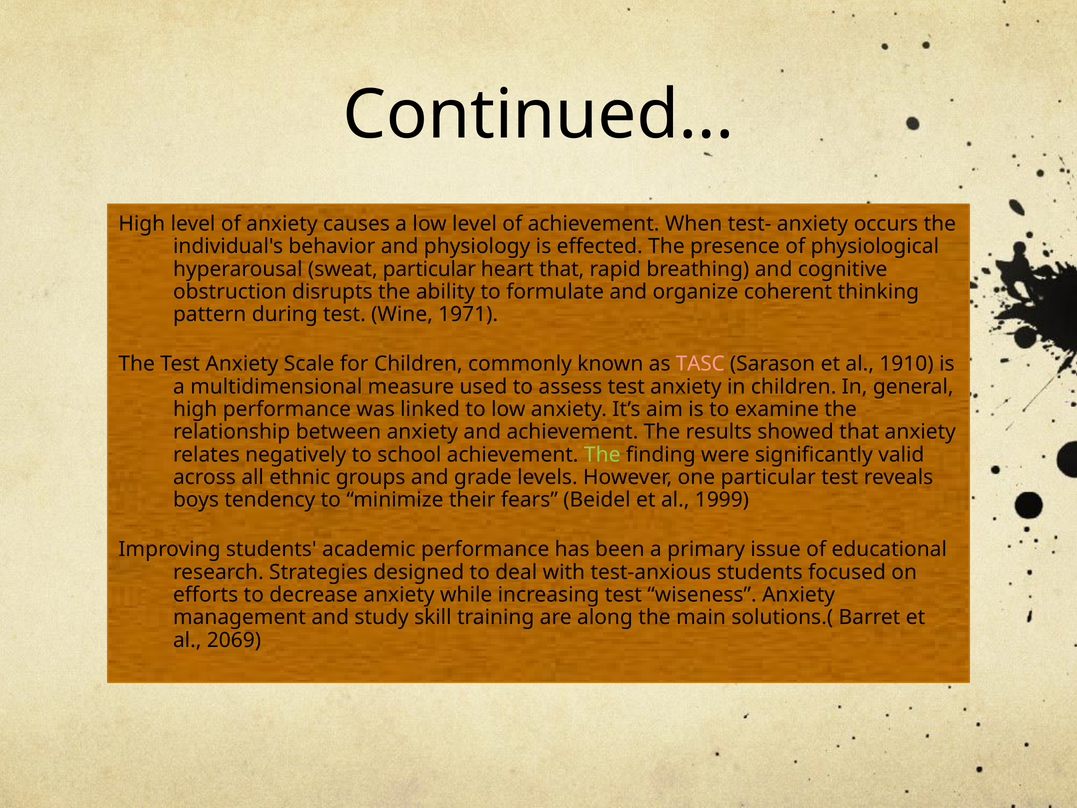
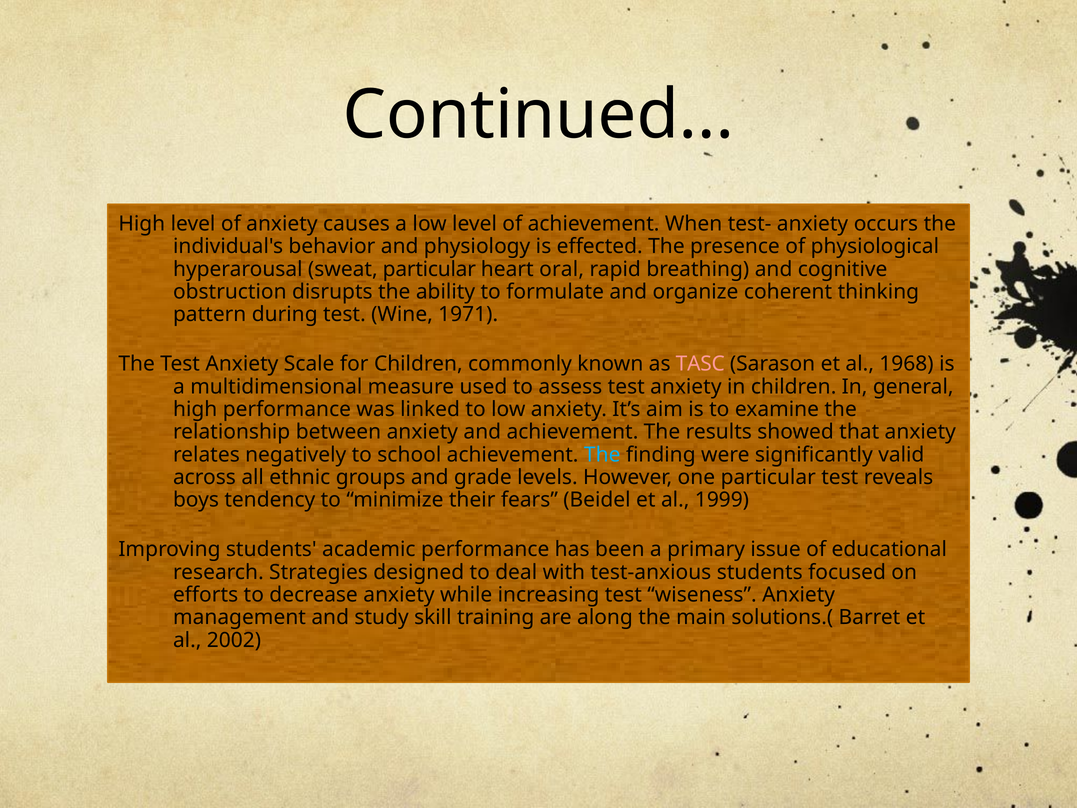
heart that: that -> oral
1910: 1910 -> 1968
The at (602, 455) colour: light green -> light blue
2069: 2069 -> 2002
